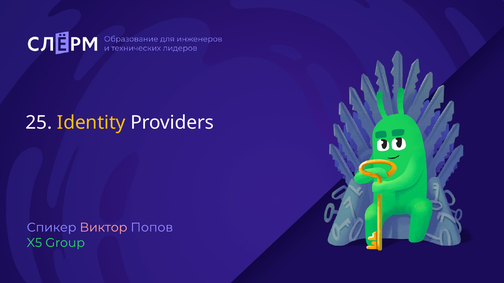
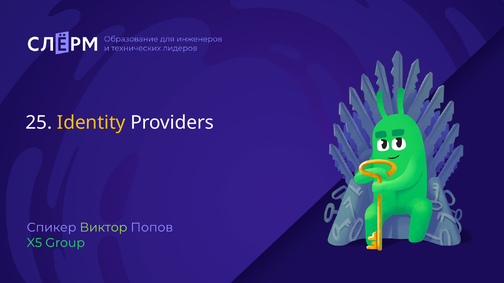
Виктор colour: pink -> light green
